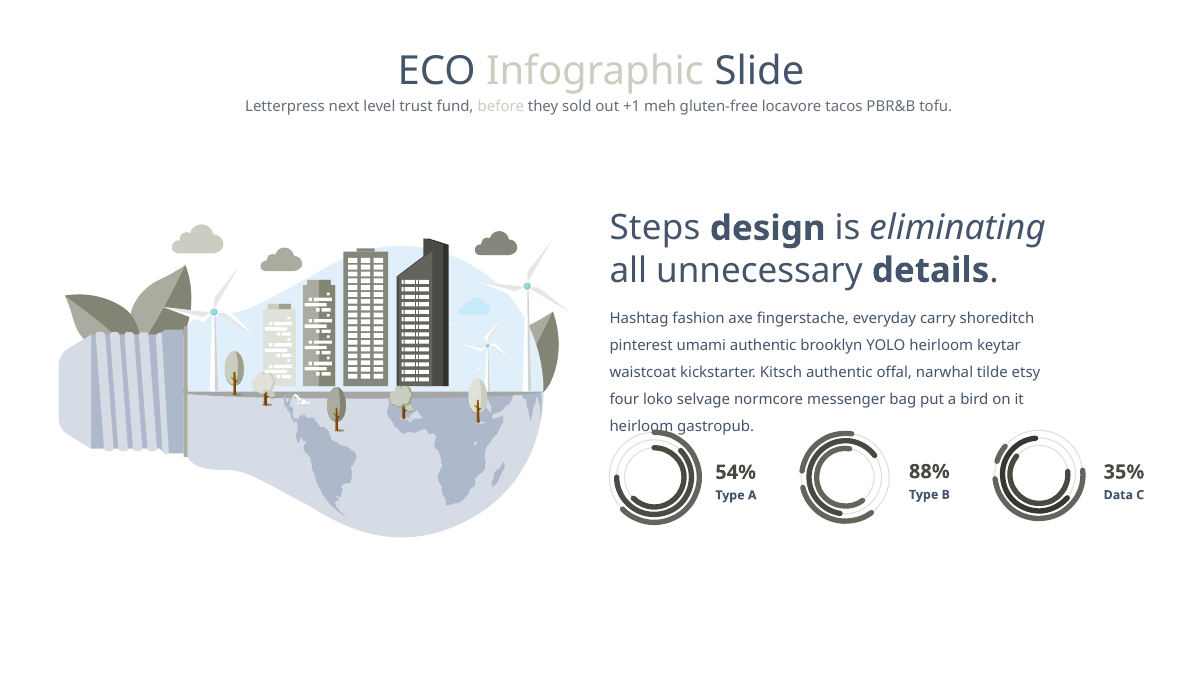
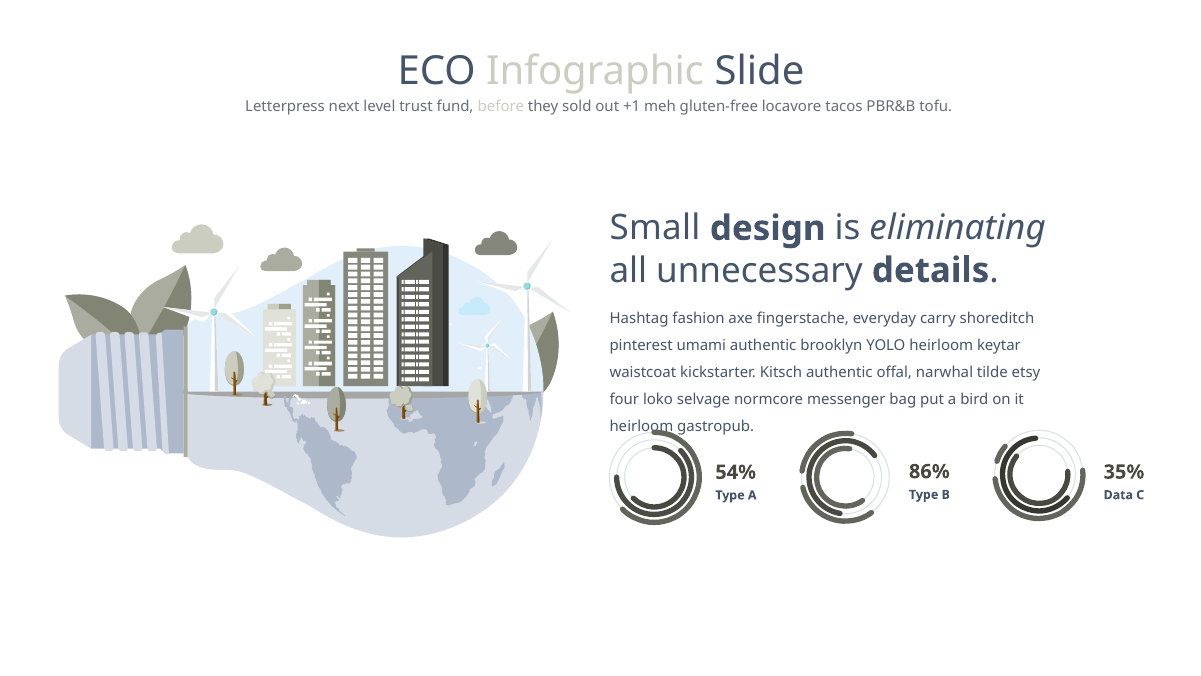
Steps: Steps -> Small
88%: 88% -> 86%
